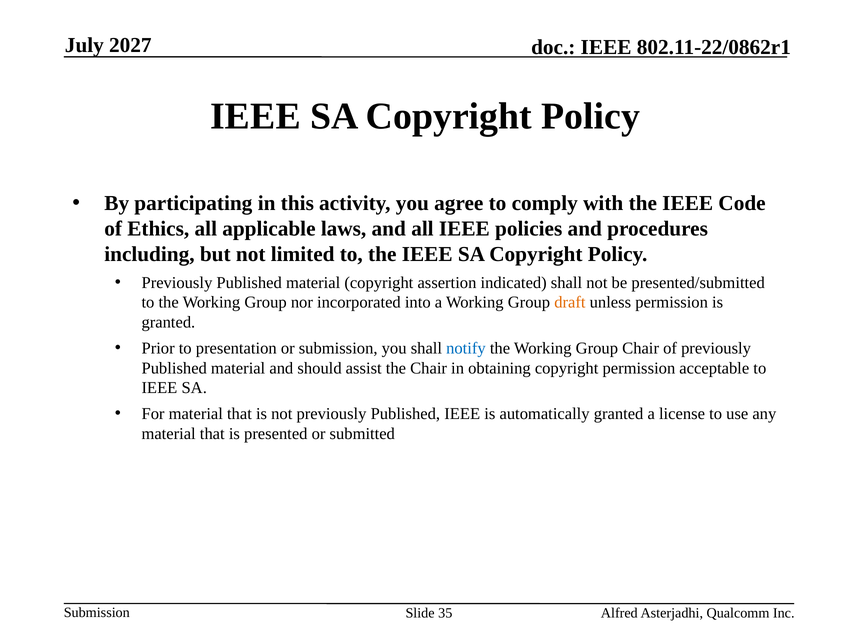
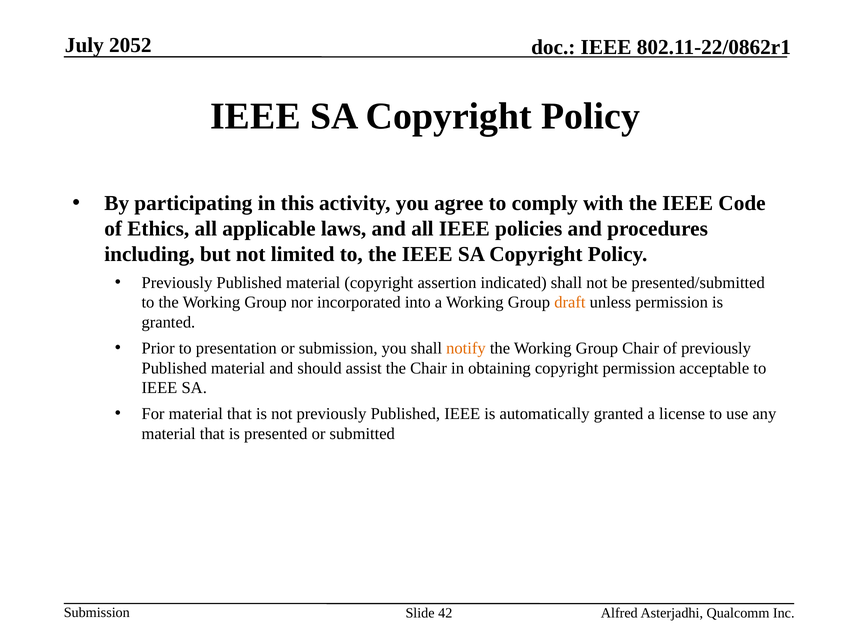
2027: 2027 -> 2052
notify colour: blue -> orange
35: 35 -> 42
